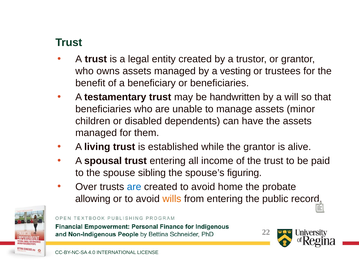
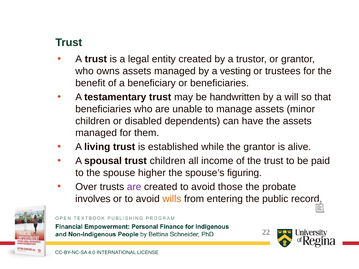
trust entering: entering -> children
sibling: sibling -> higher
are at (134, 187) colour: blue -> purple
home: home -> those
allowing: allowing -> involves
